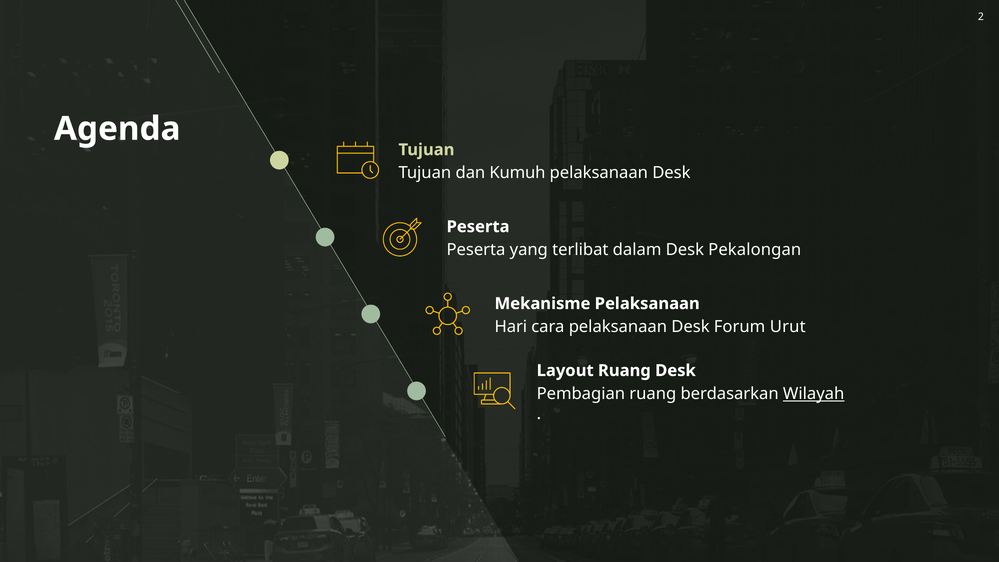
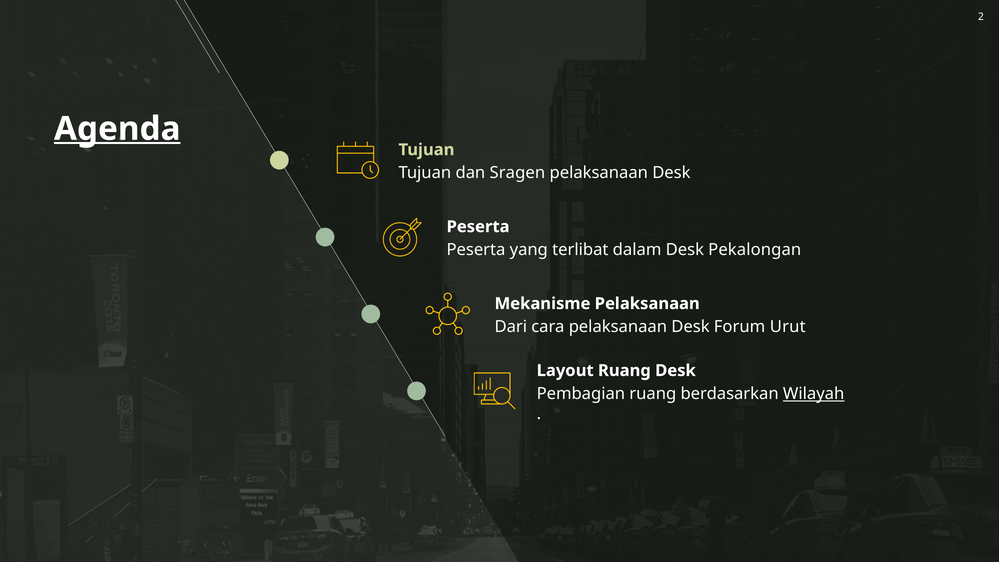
Agenda underline: none -> present
Kumuh: Kumuh -> Sragen
Hari: Hari -> Dari
